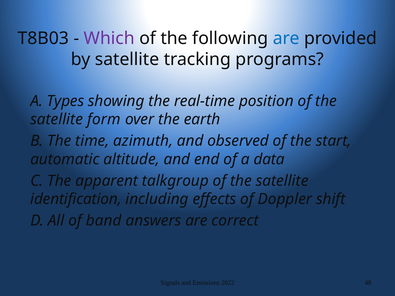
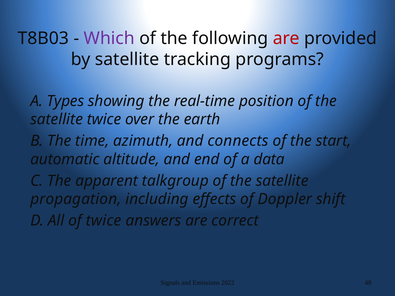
are at (286, 38) colour: blue -> red
satellite form: form -> twice
observed: observed -> connects
identification: identification -> propagation
of band: band -> twice
